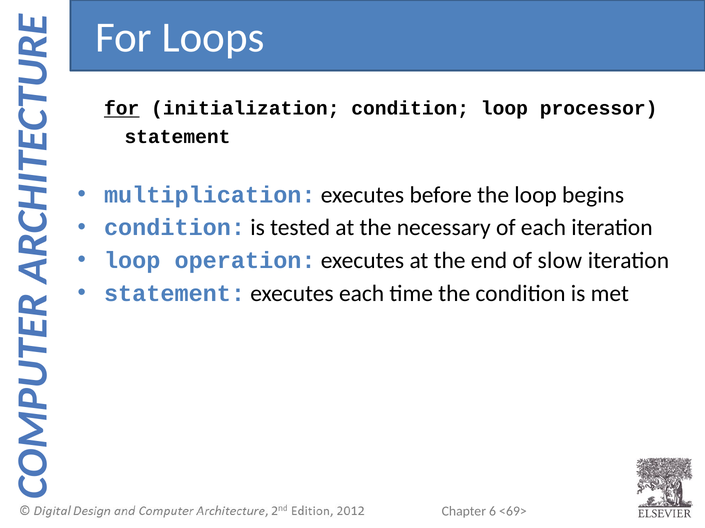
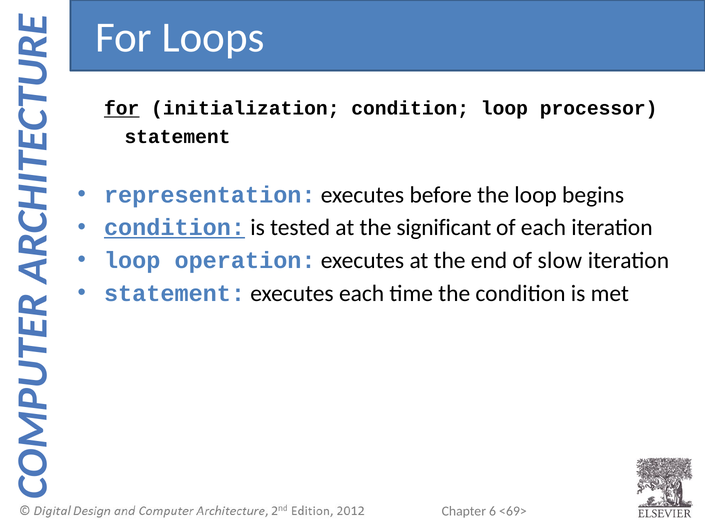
multiplication: multiplication -> representation
condition at (175, 228) underline: none -> present
necessary: necessary -> significant
